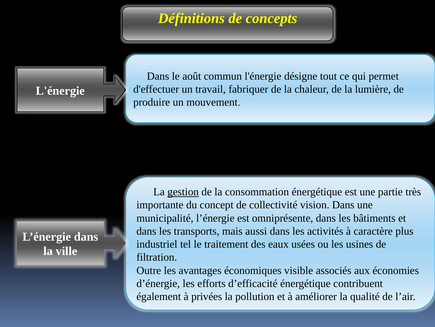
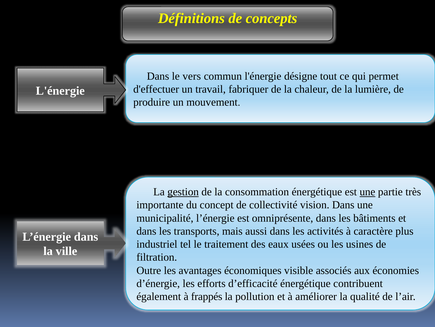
août: août -> vers
une at (367, 192) underline: none -> present
privées: privées -> frappés
